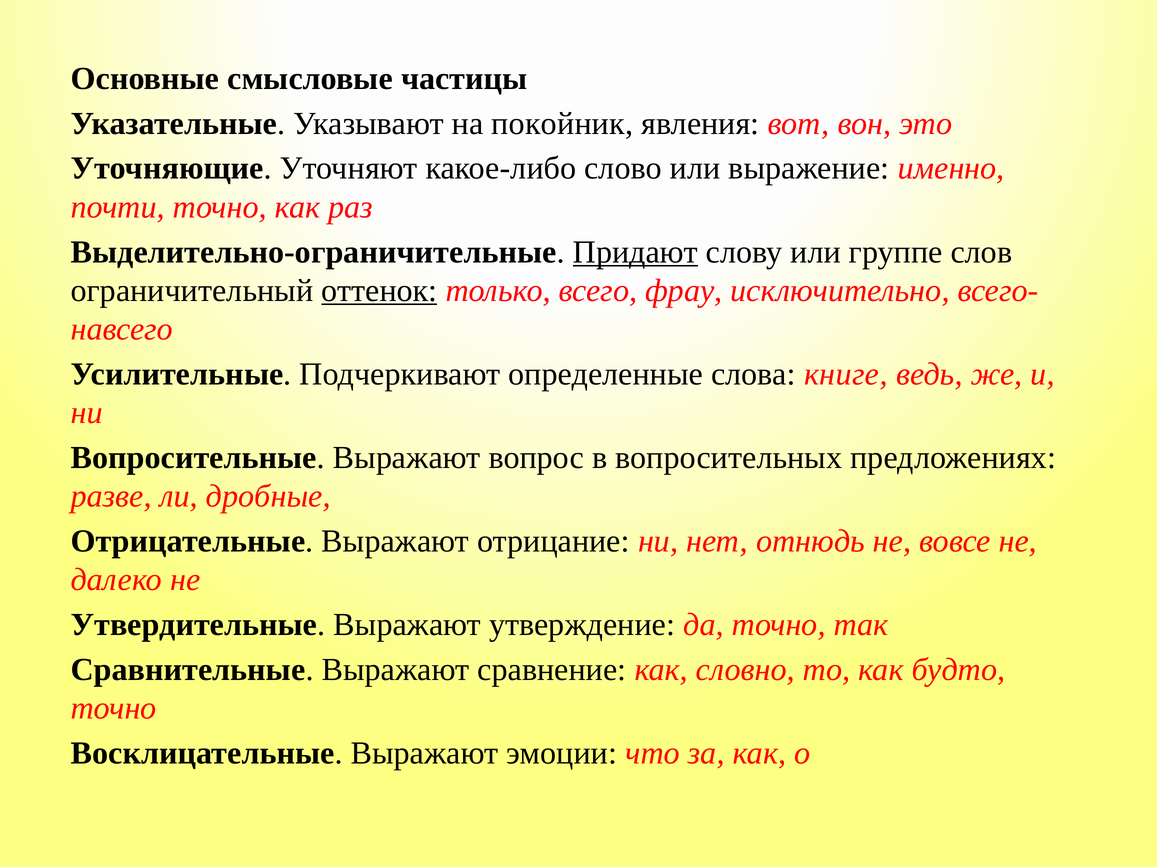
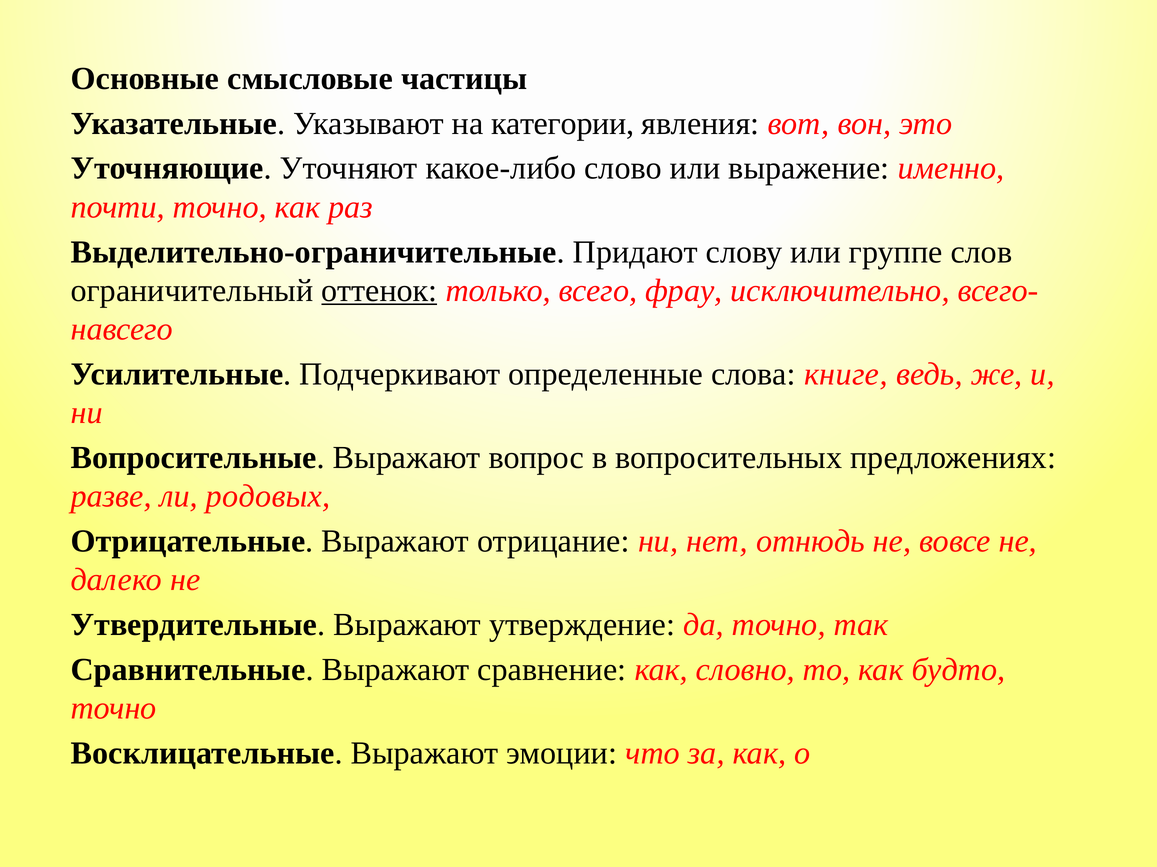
покойник: покойник -> категории
Придают underline: present -> none
дробные: дробные -> родовых
